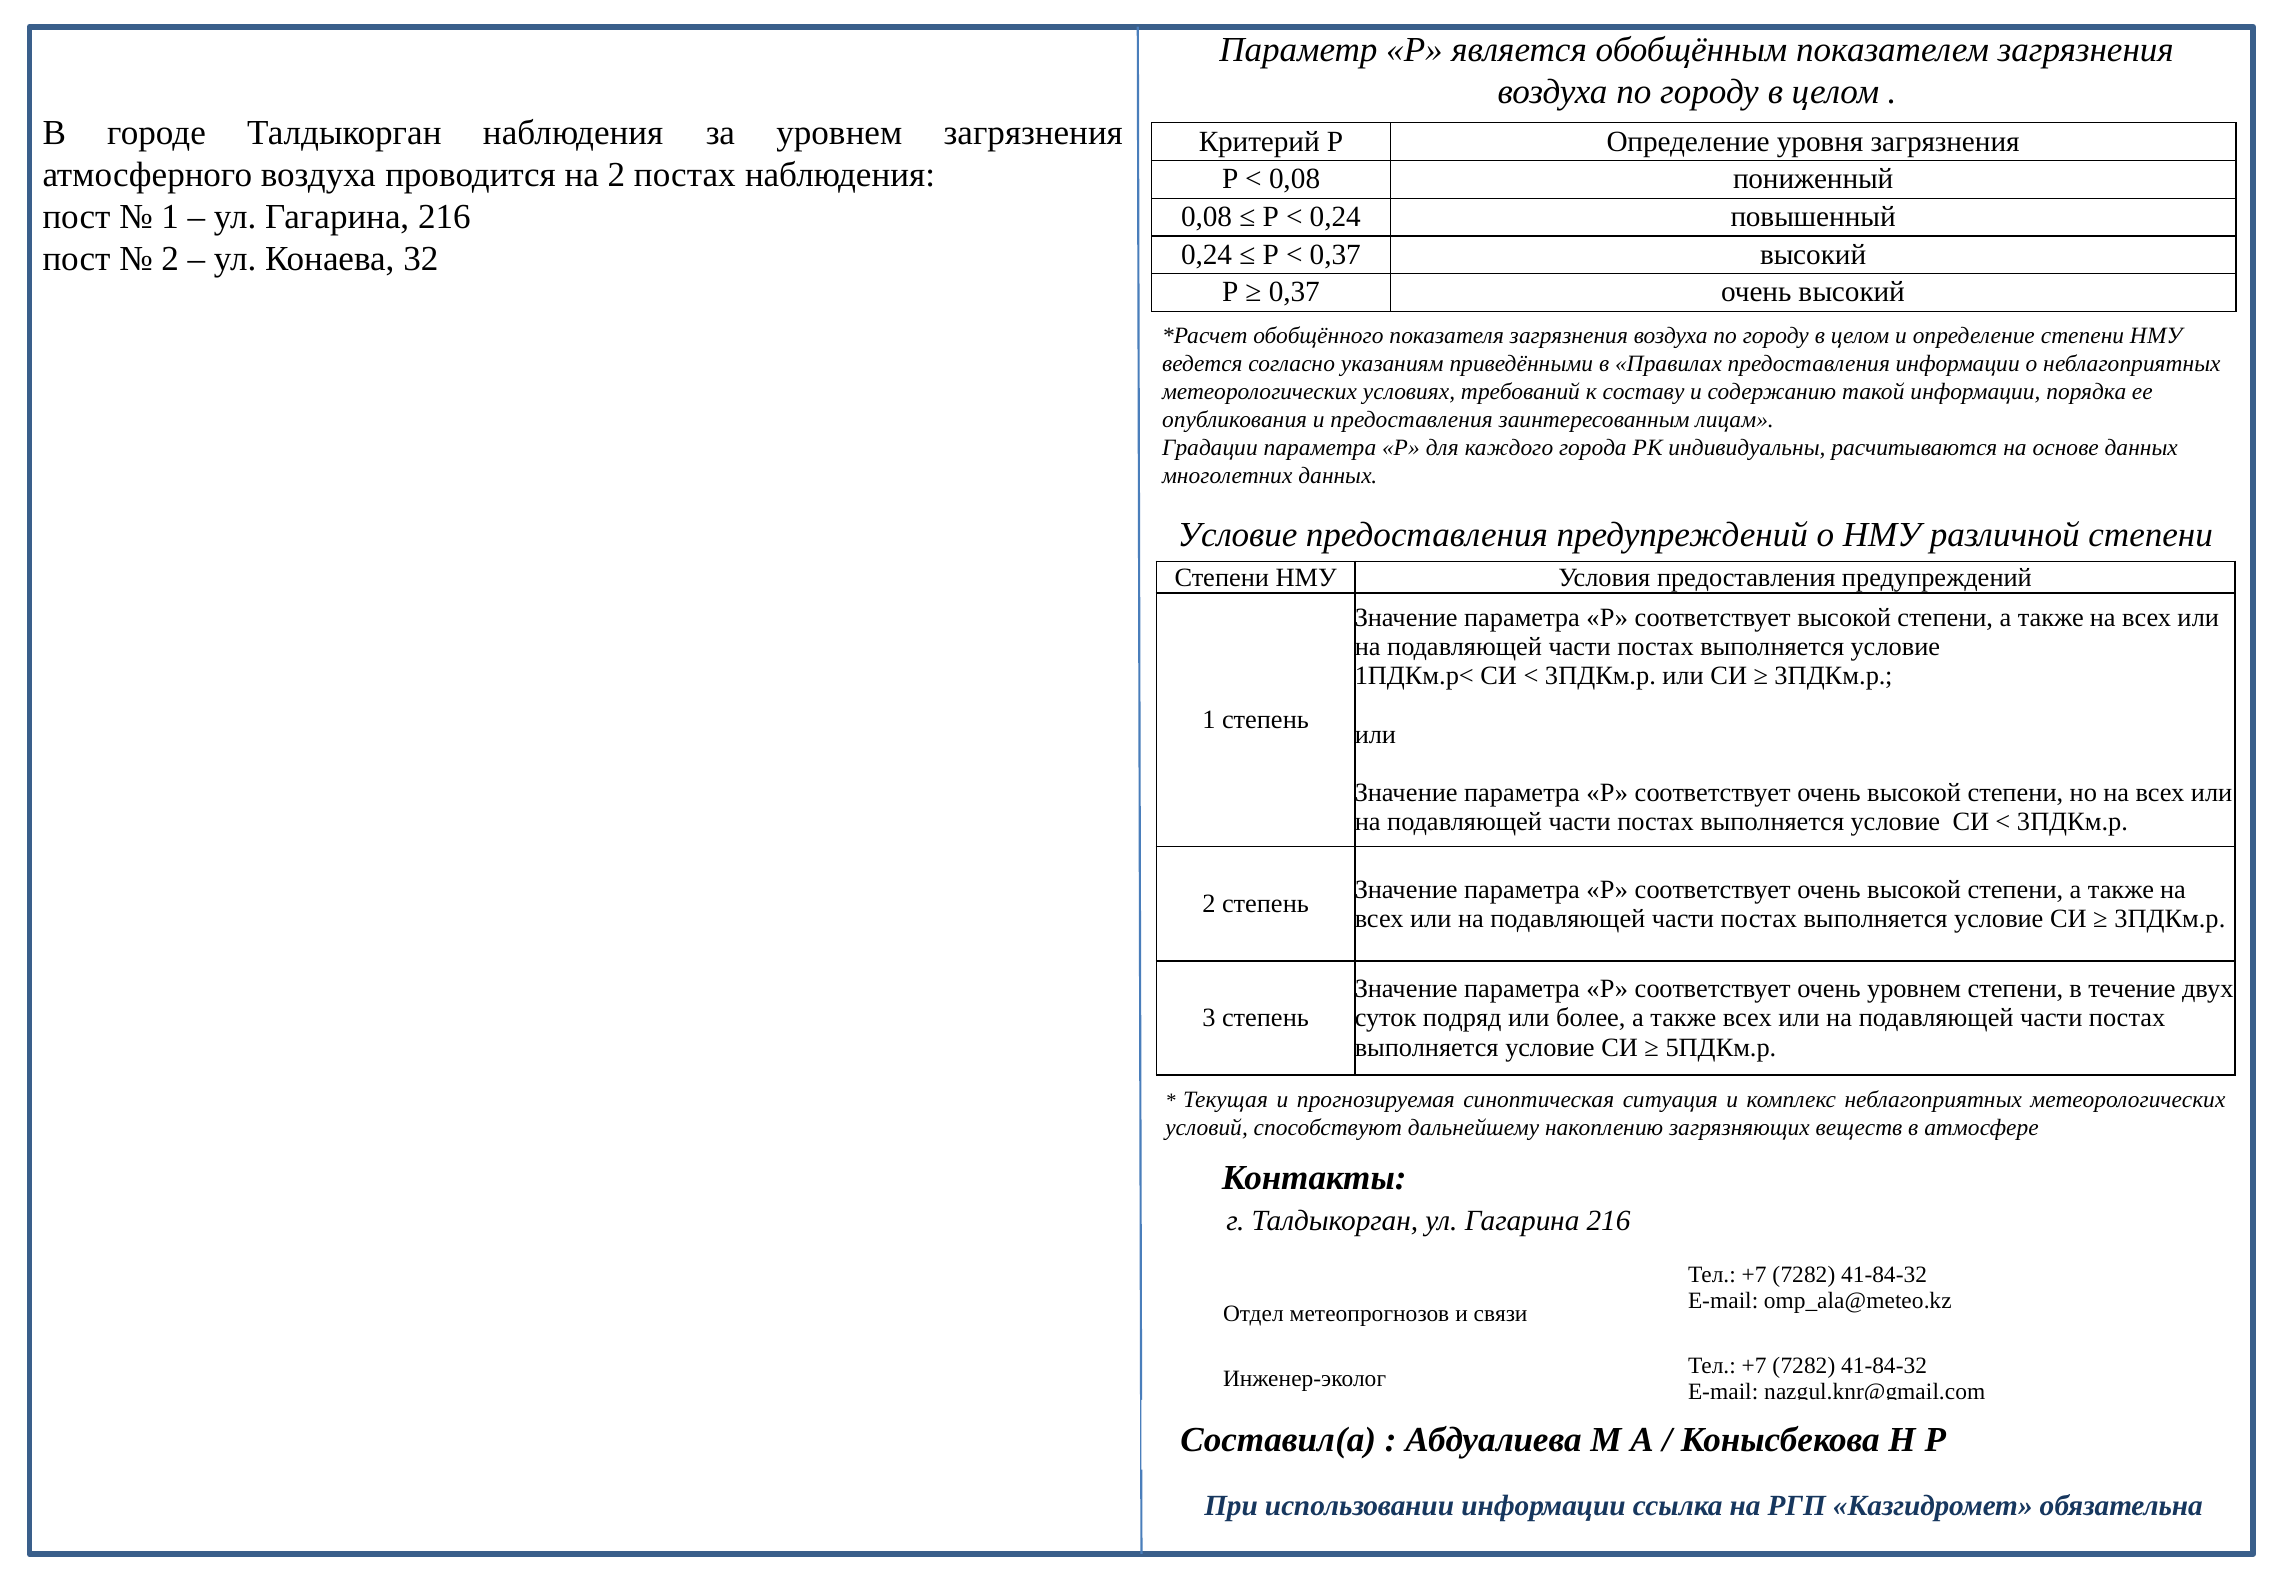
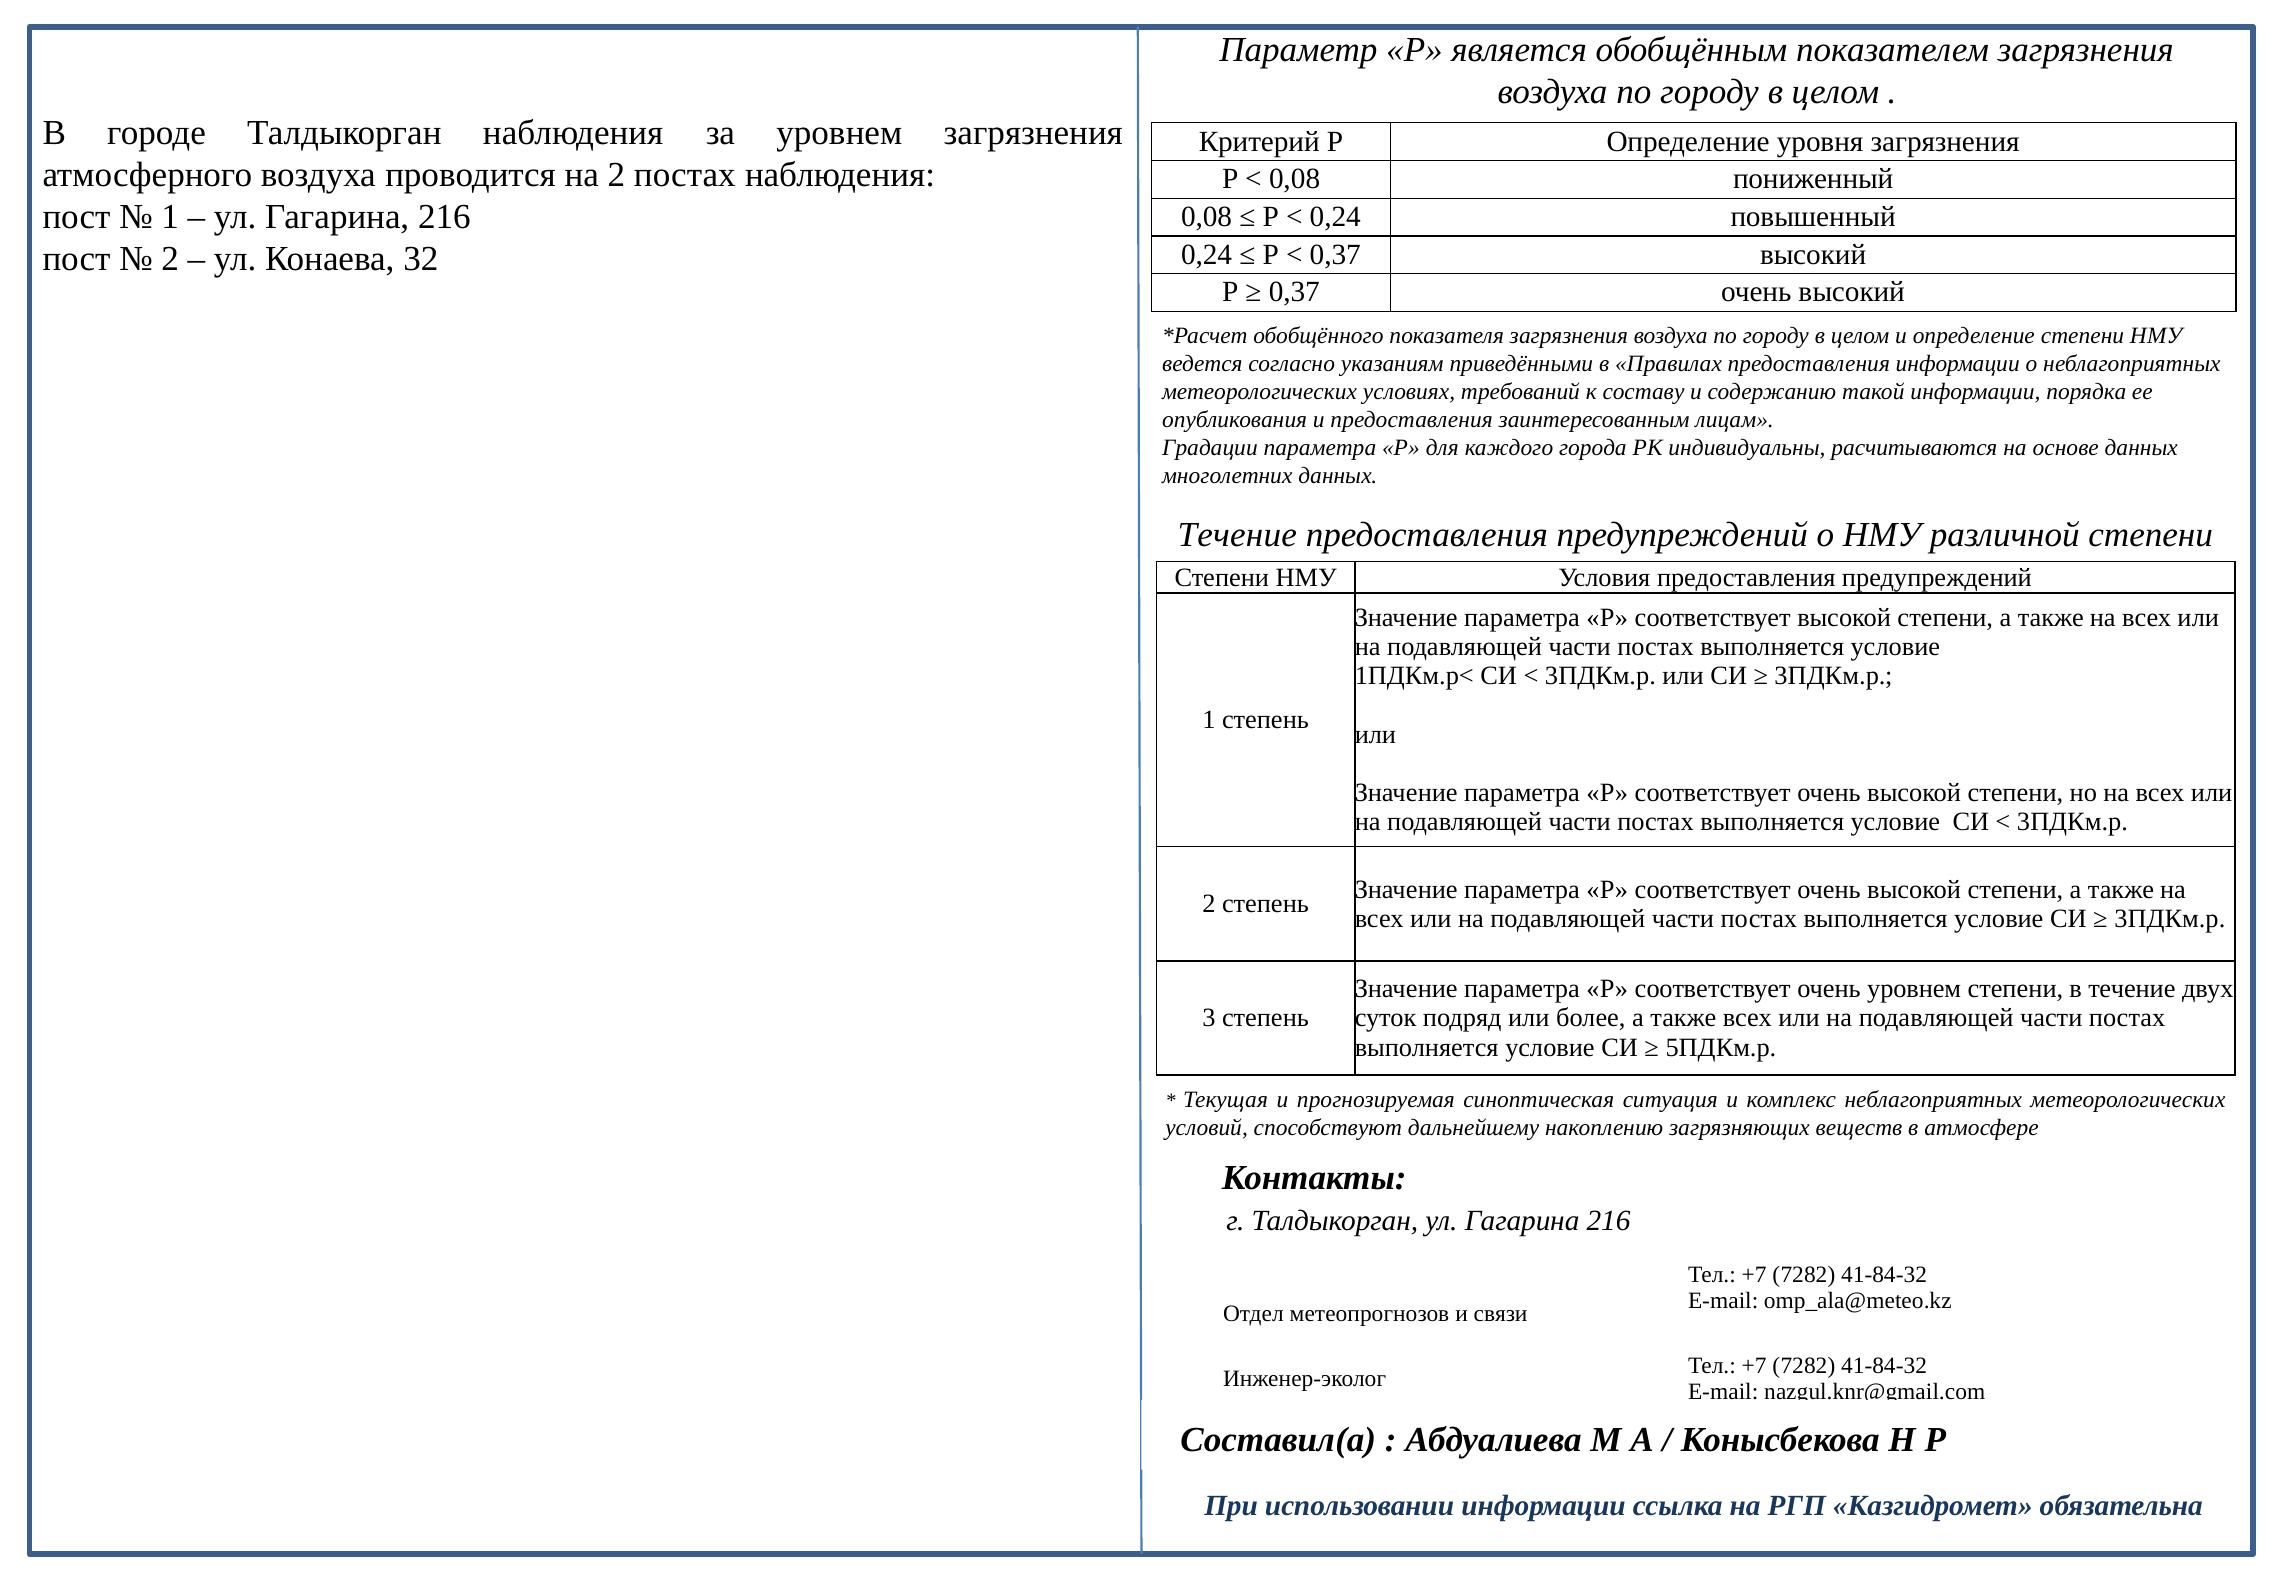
Условие at (1237, 535): Условие -> Течение
